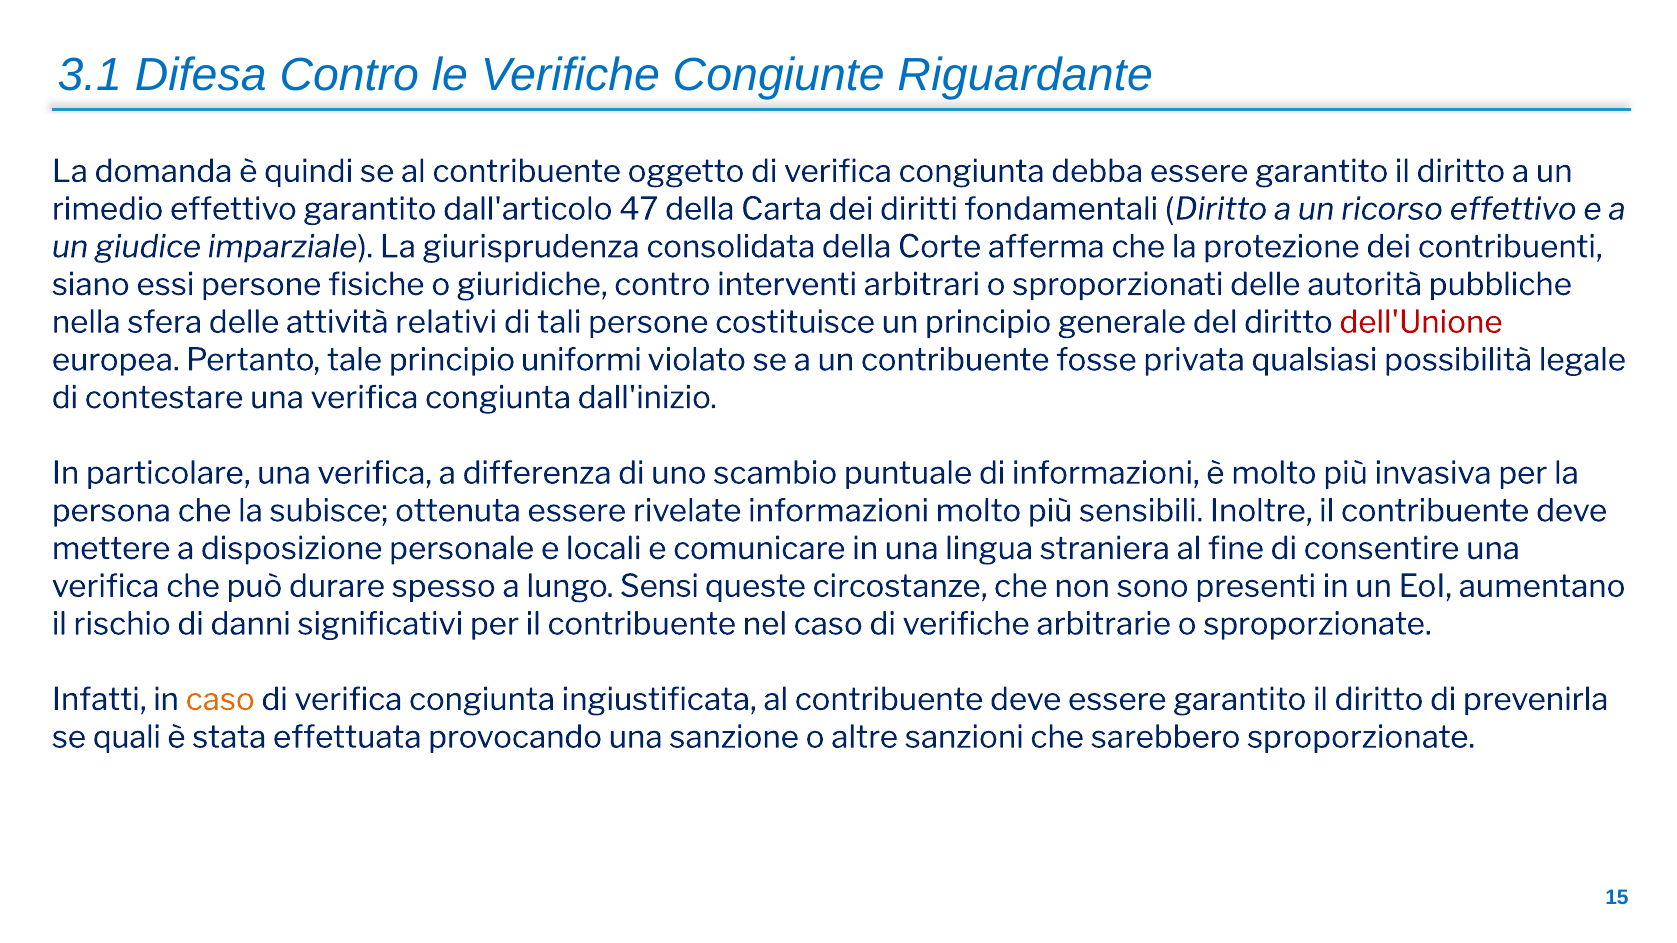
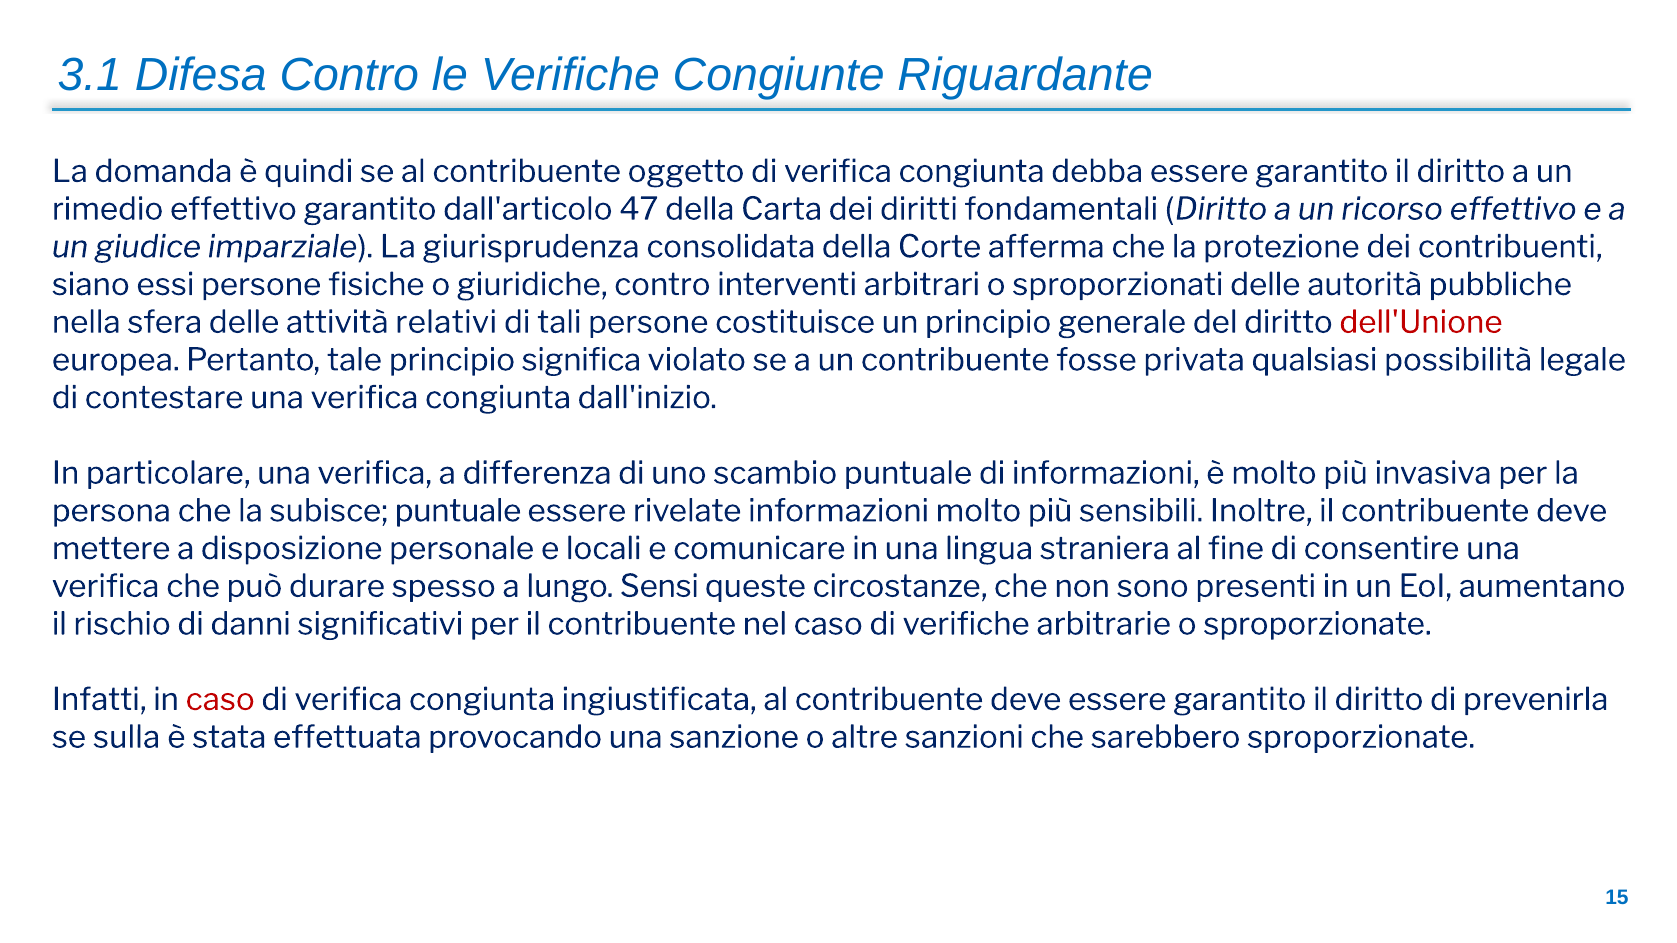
uniformi: uniformi -> significa
subisce ottenuta: ottenuta -> puntuale
caso at (220, 700) colour: orange -> red
quali: quali -> sulla
